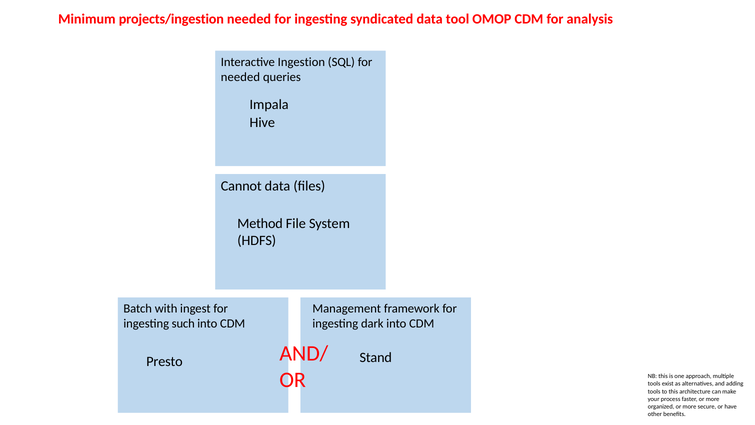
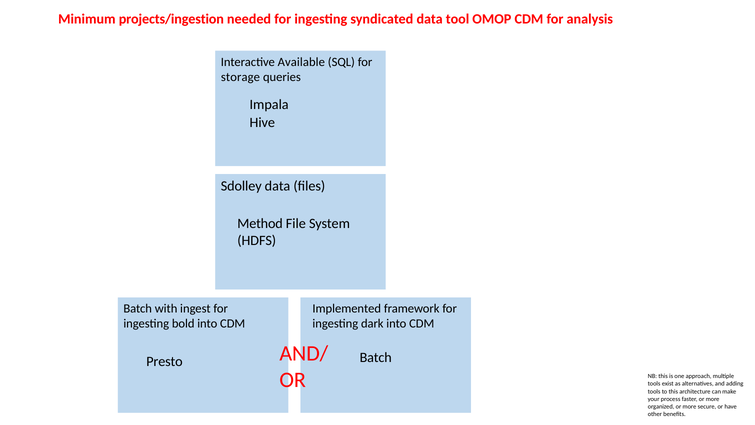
Ingestion: Ingestion -> Available
needed at (240, 77): needed -> storage
Cannot: Cannot -> Sdolley
Management: Management -> Implemented
such: such -> bold
Stand at (376, 357): Stand -> Batch
